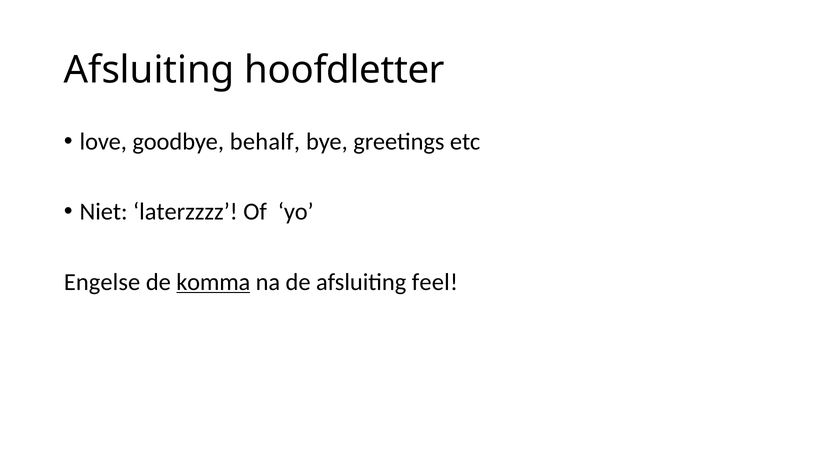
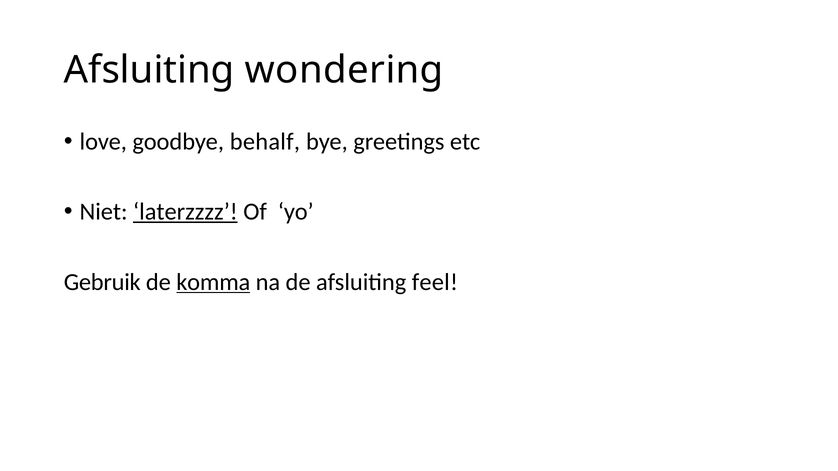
hoofdletter: hoofdletter -> wondering
laterzzzz underline: none -> present
Engelse: Engelse -> Gebruik
